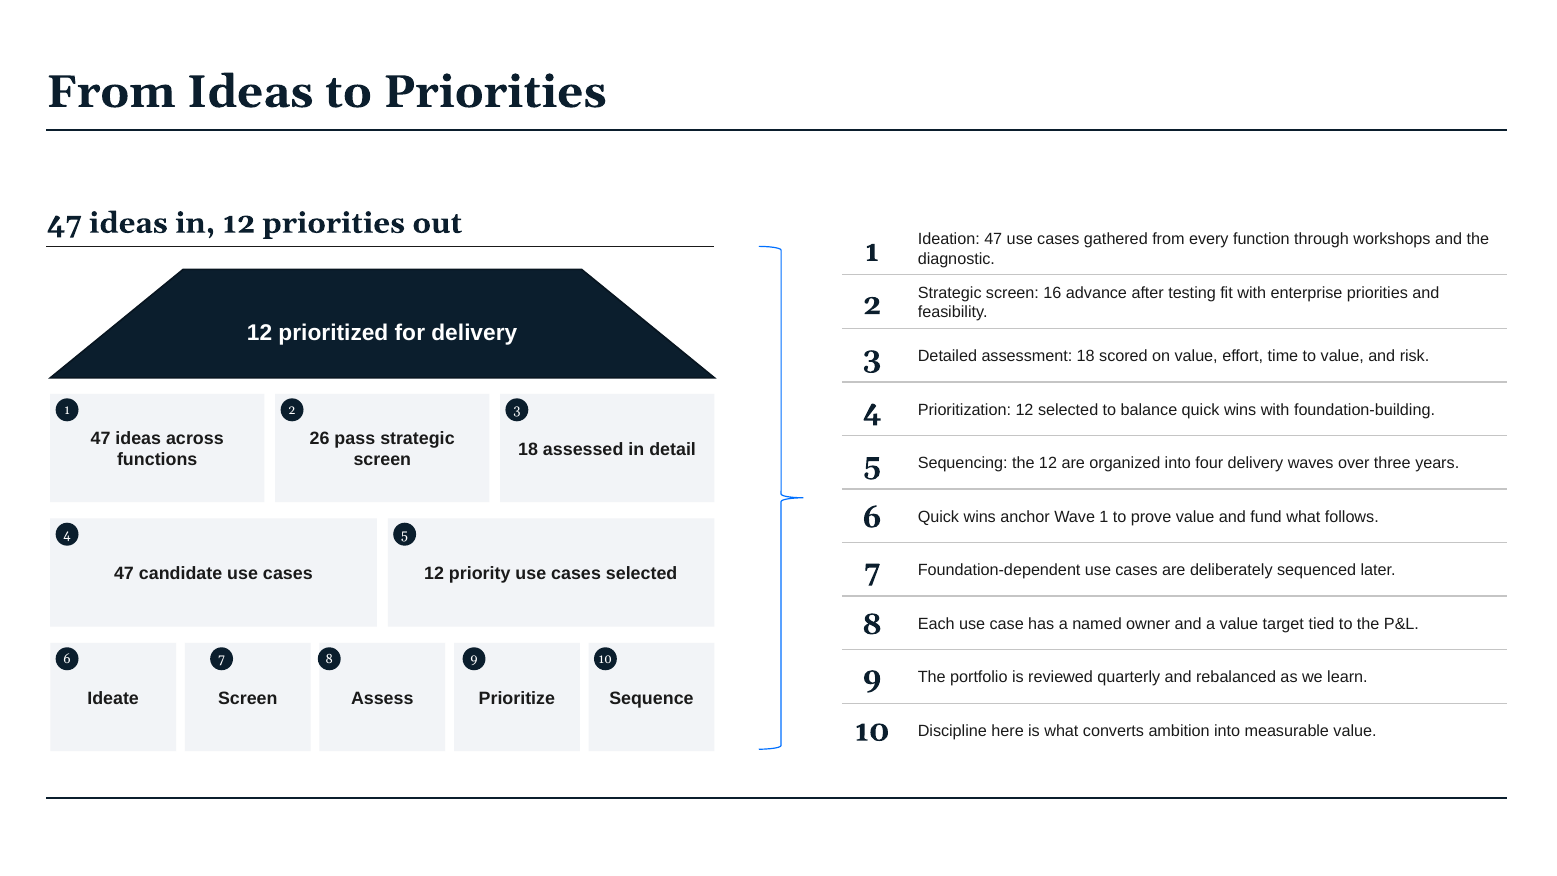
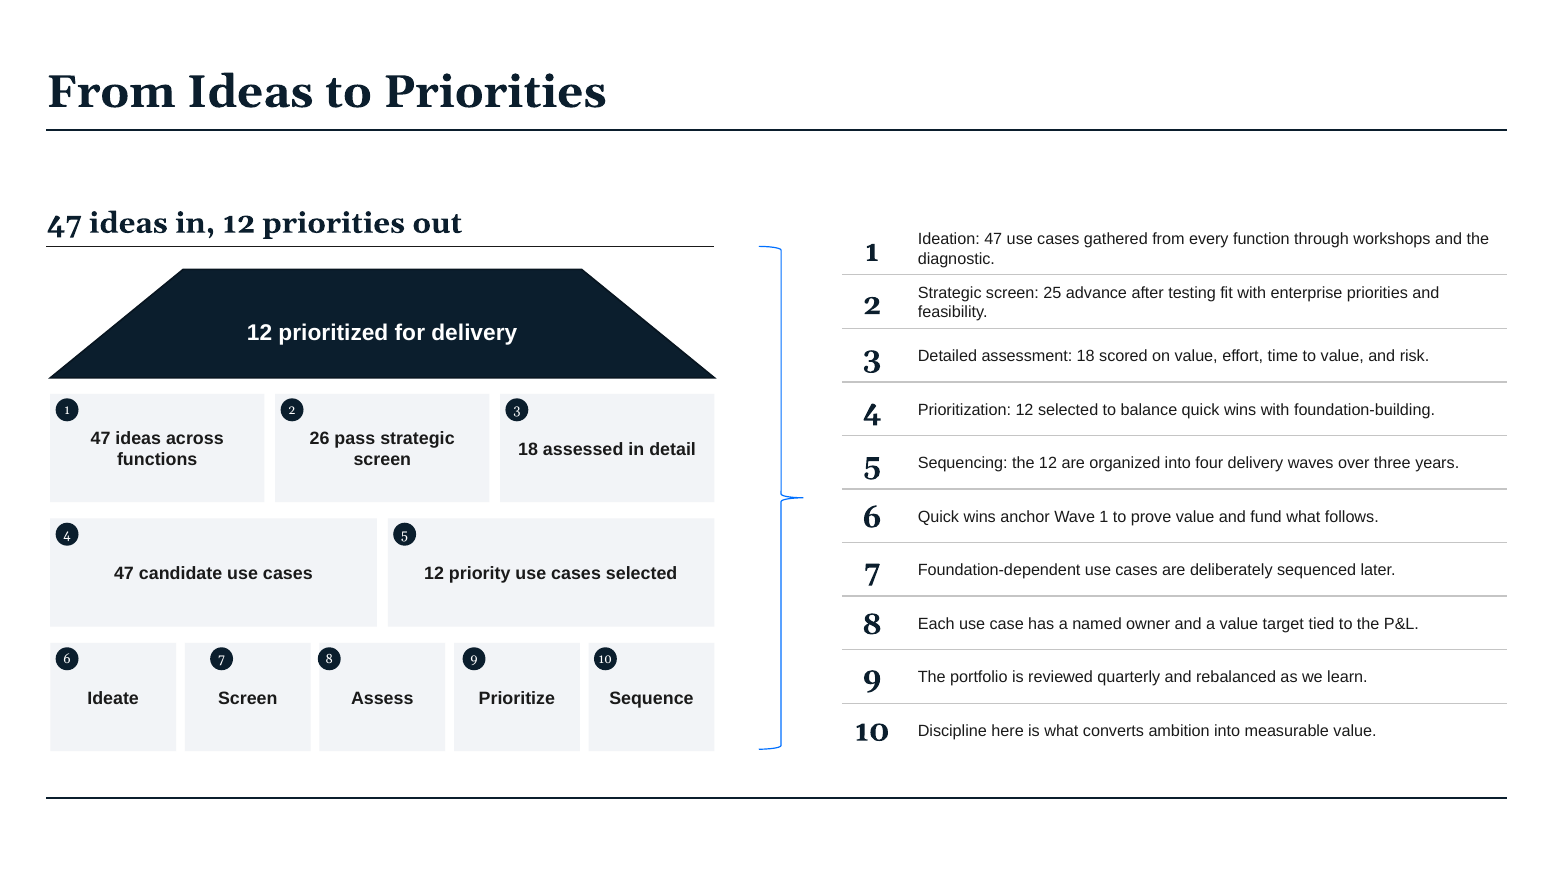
16: 16 -> 25
